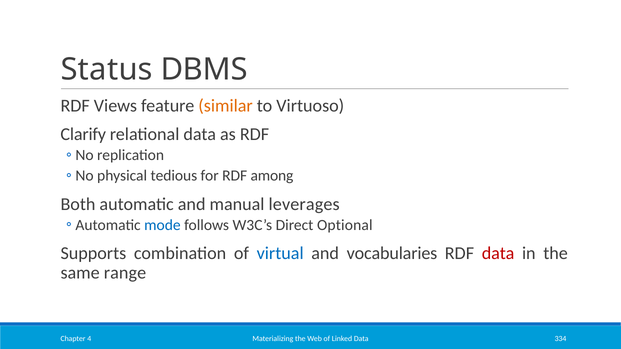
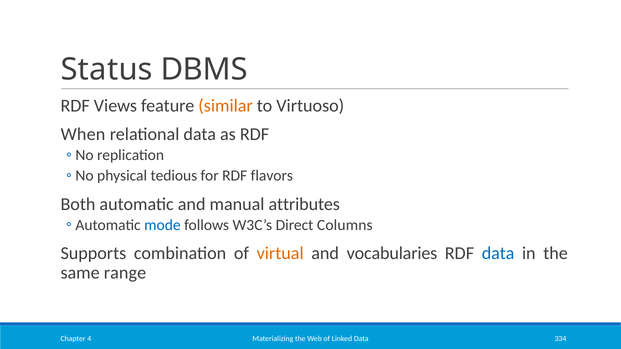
Clarify: Clarify -> When
among: among -> flavors
leverages: leverages -> attributes
Optional: Optional -> Columns
virtual colour: blue -> orange
data at (498, 254) colour: red -> blue
